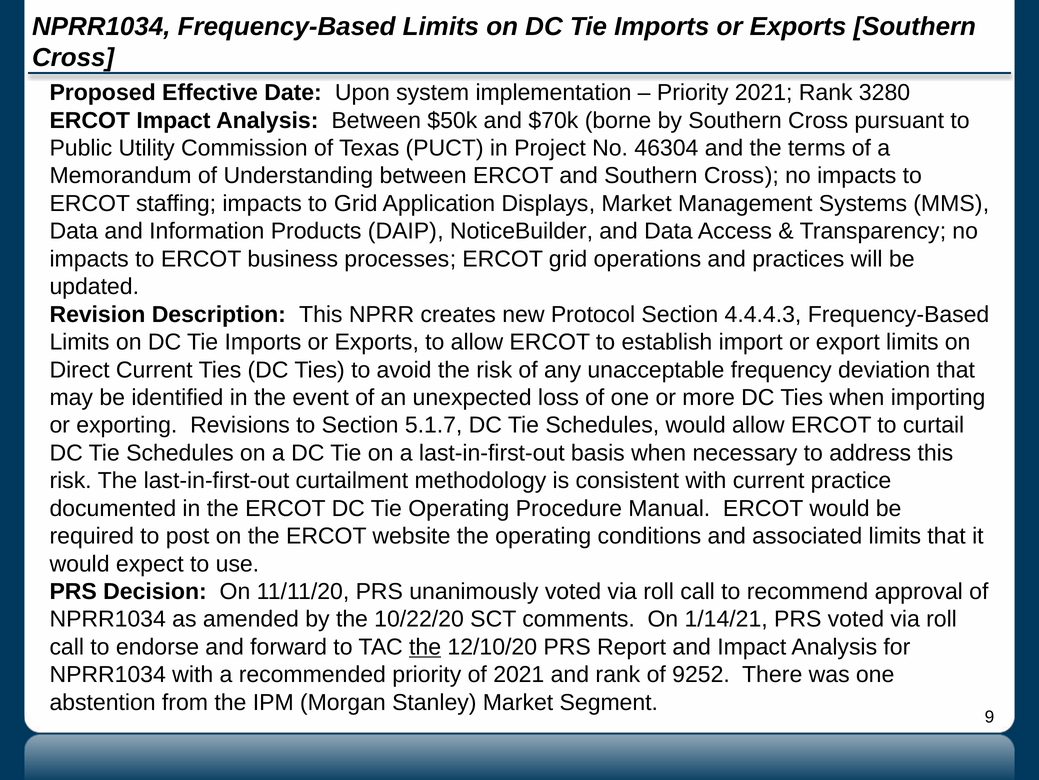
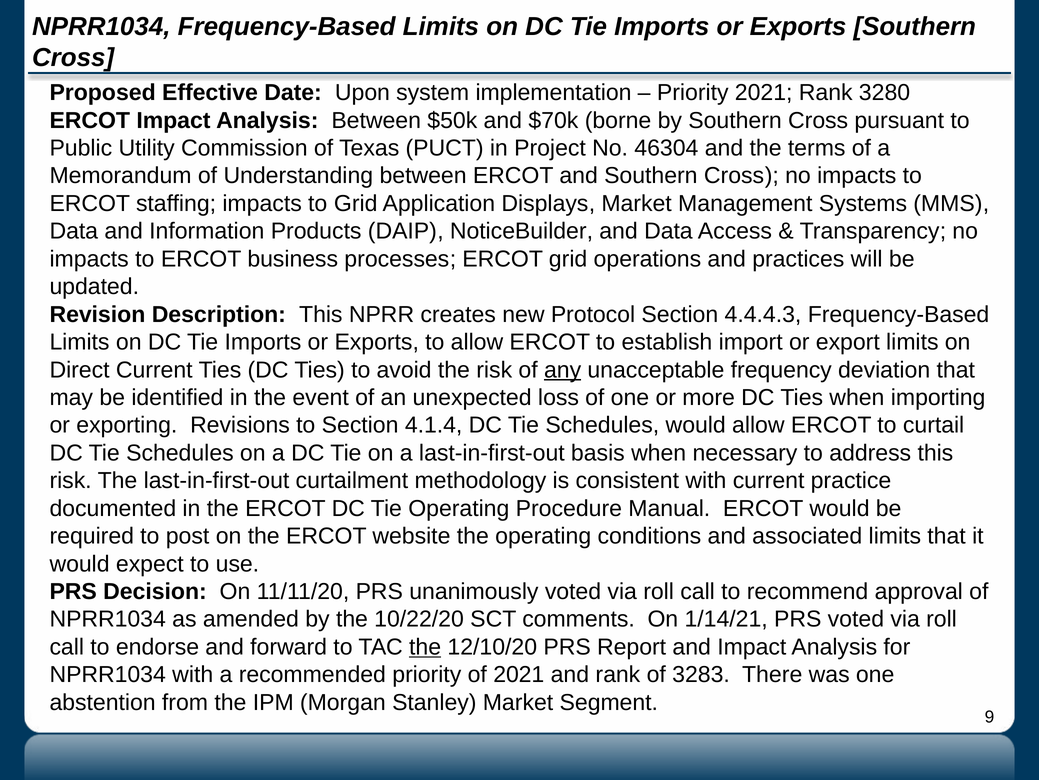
any underline: none -> present
5.1.7: 5.1.7 -> 4.1.4
9252: 9252 -> 3283
